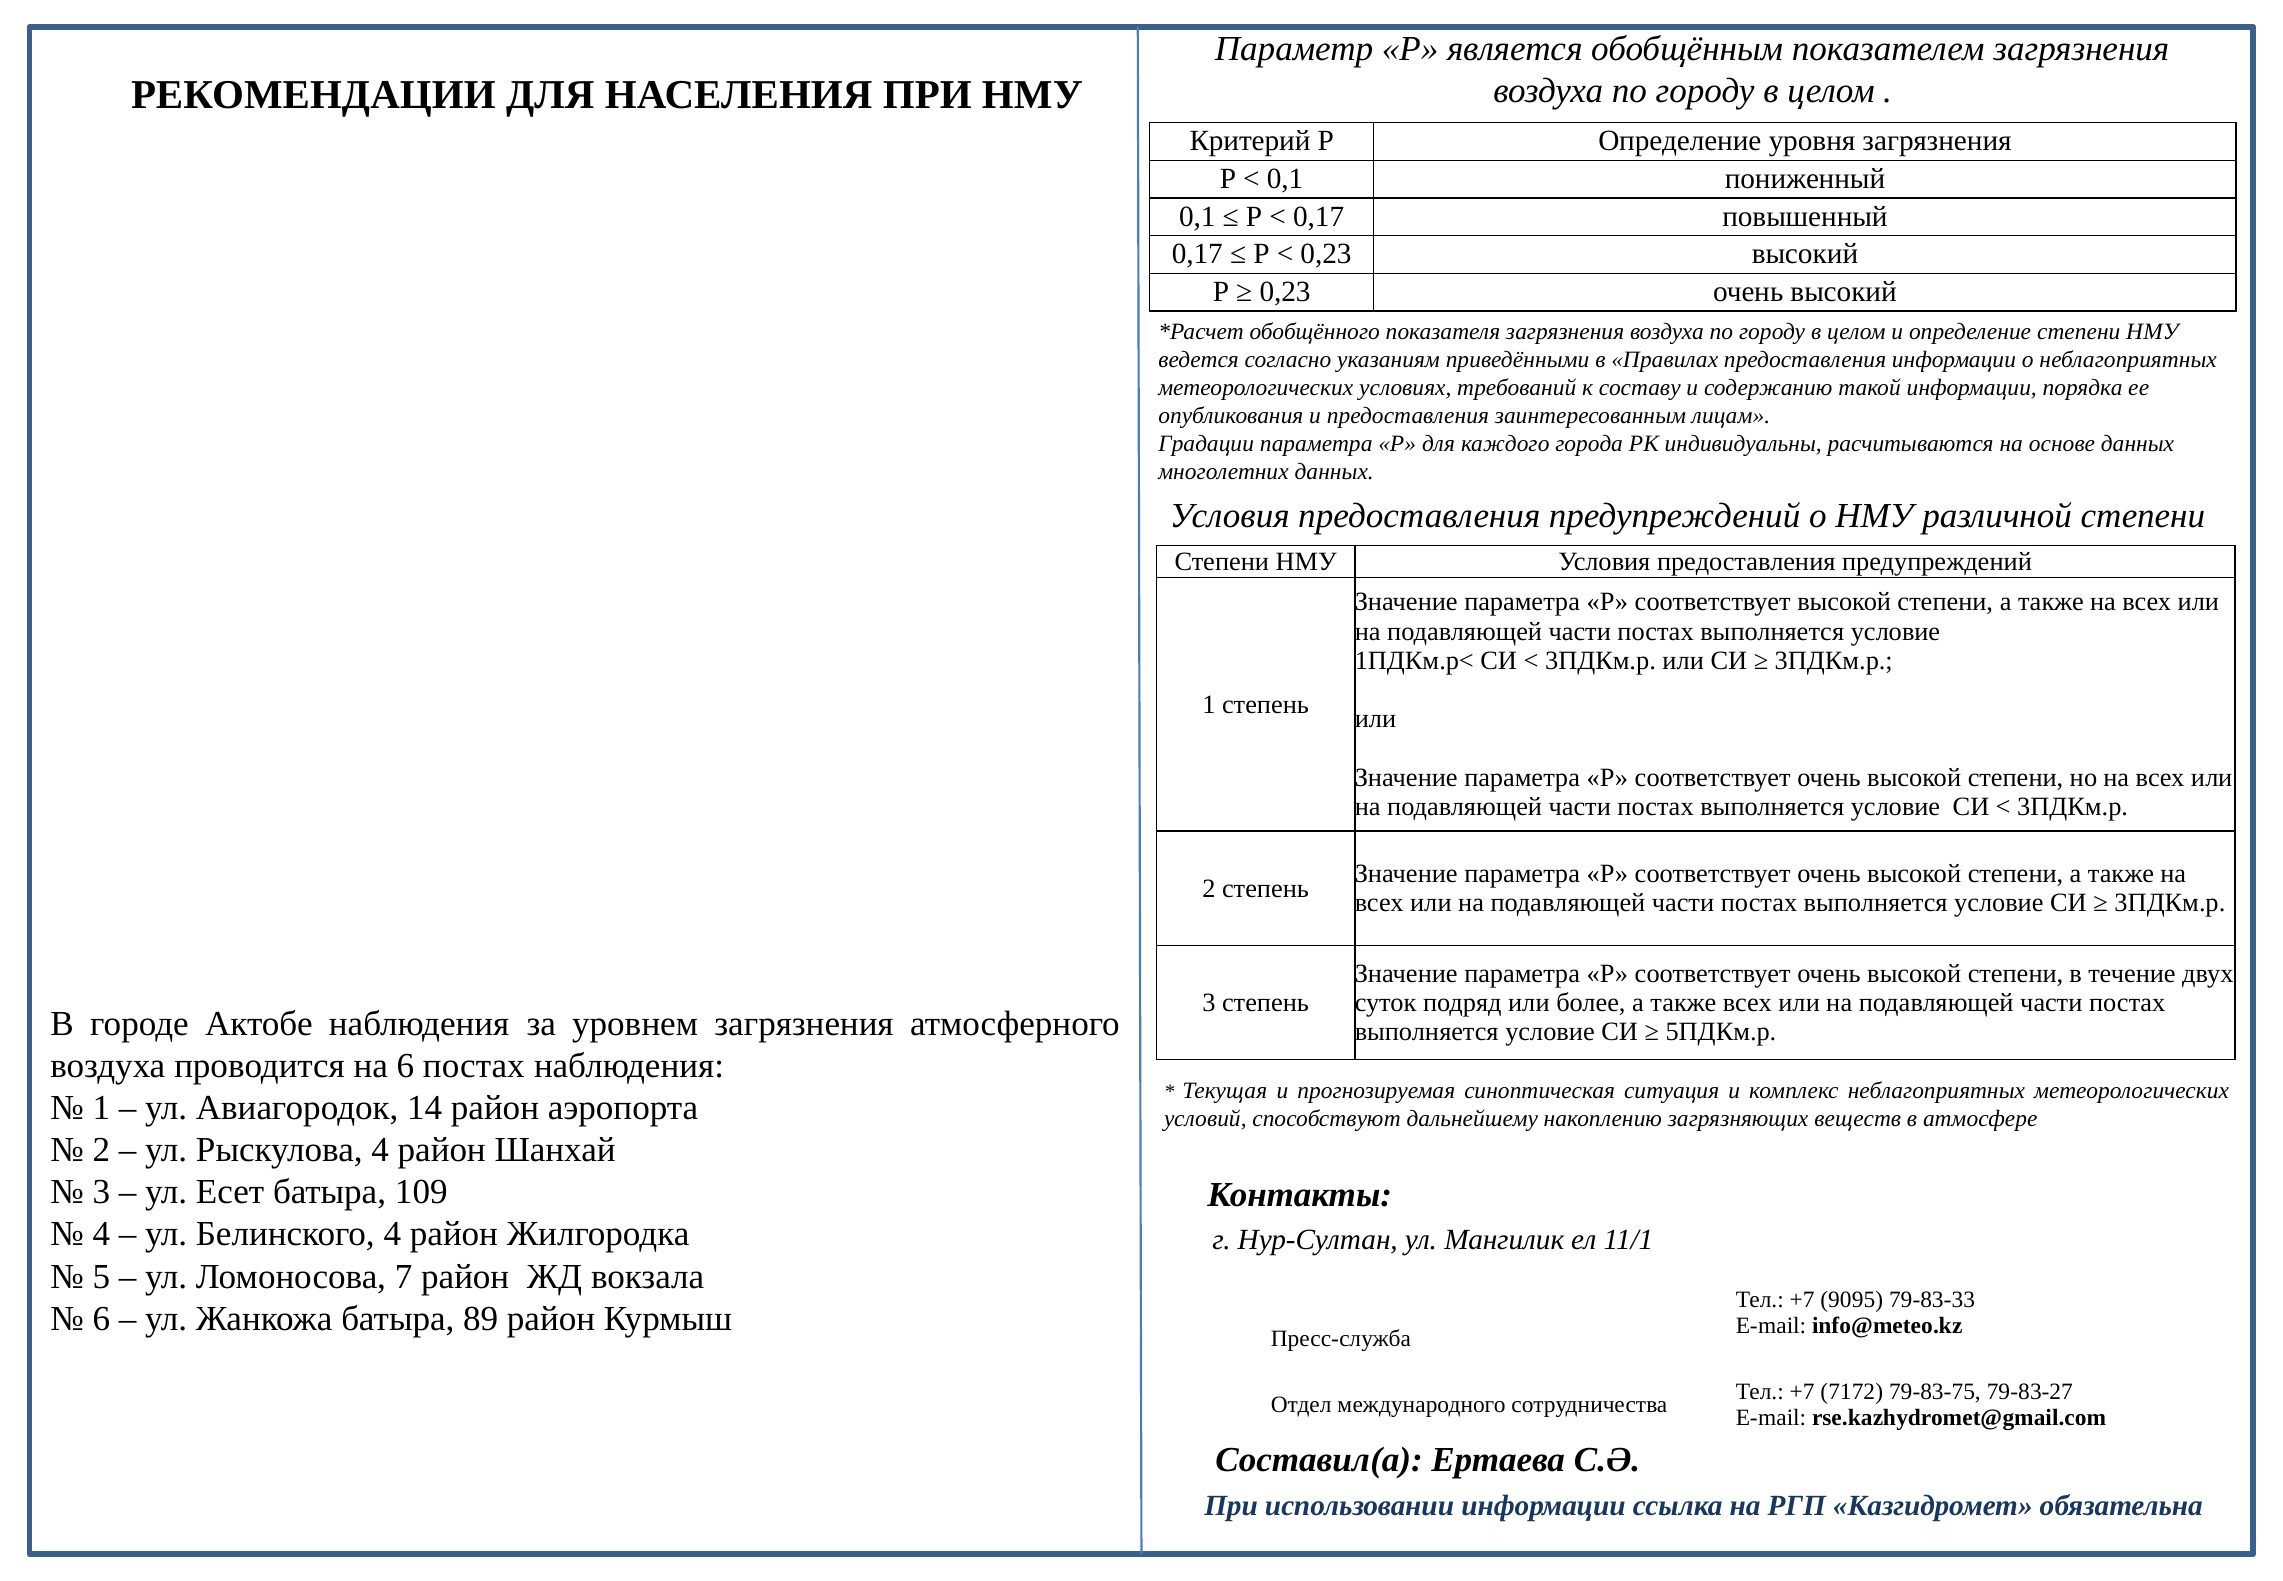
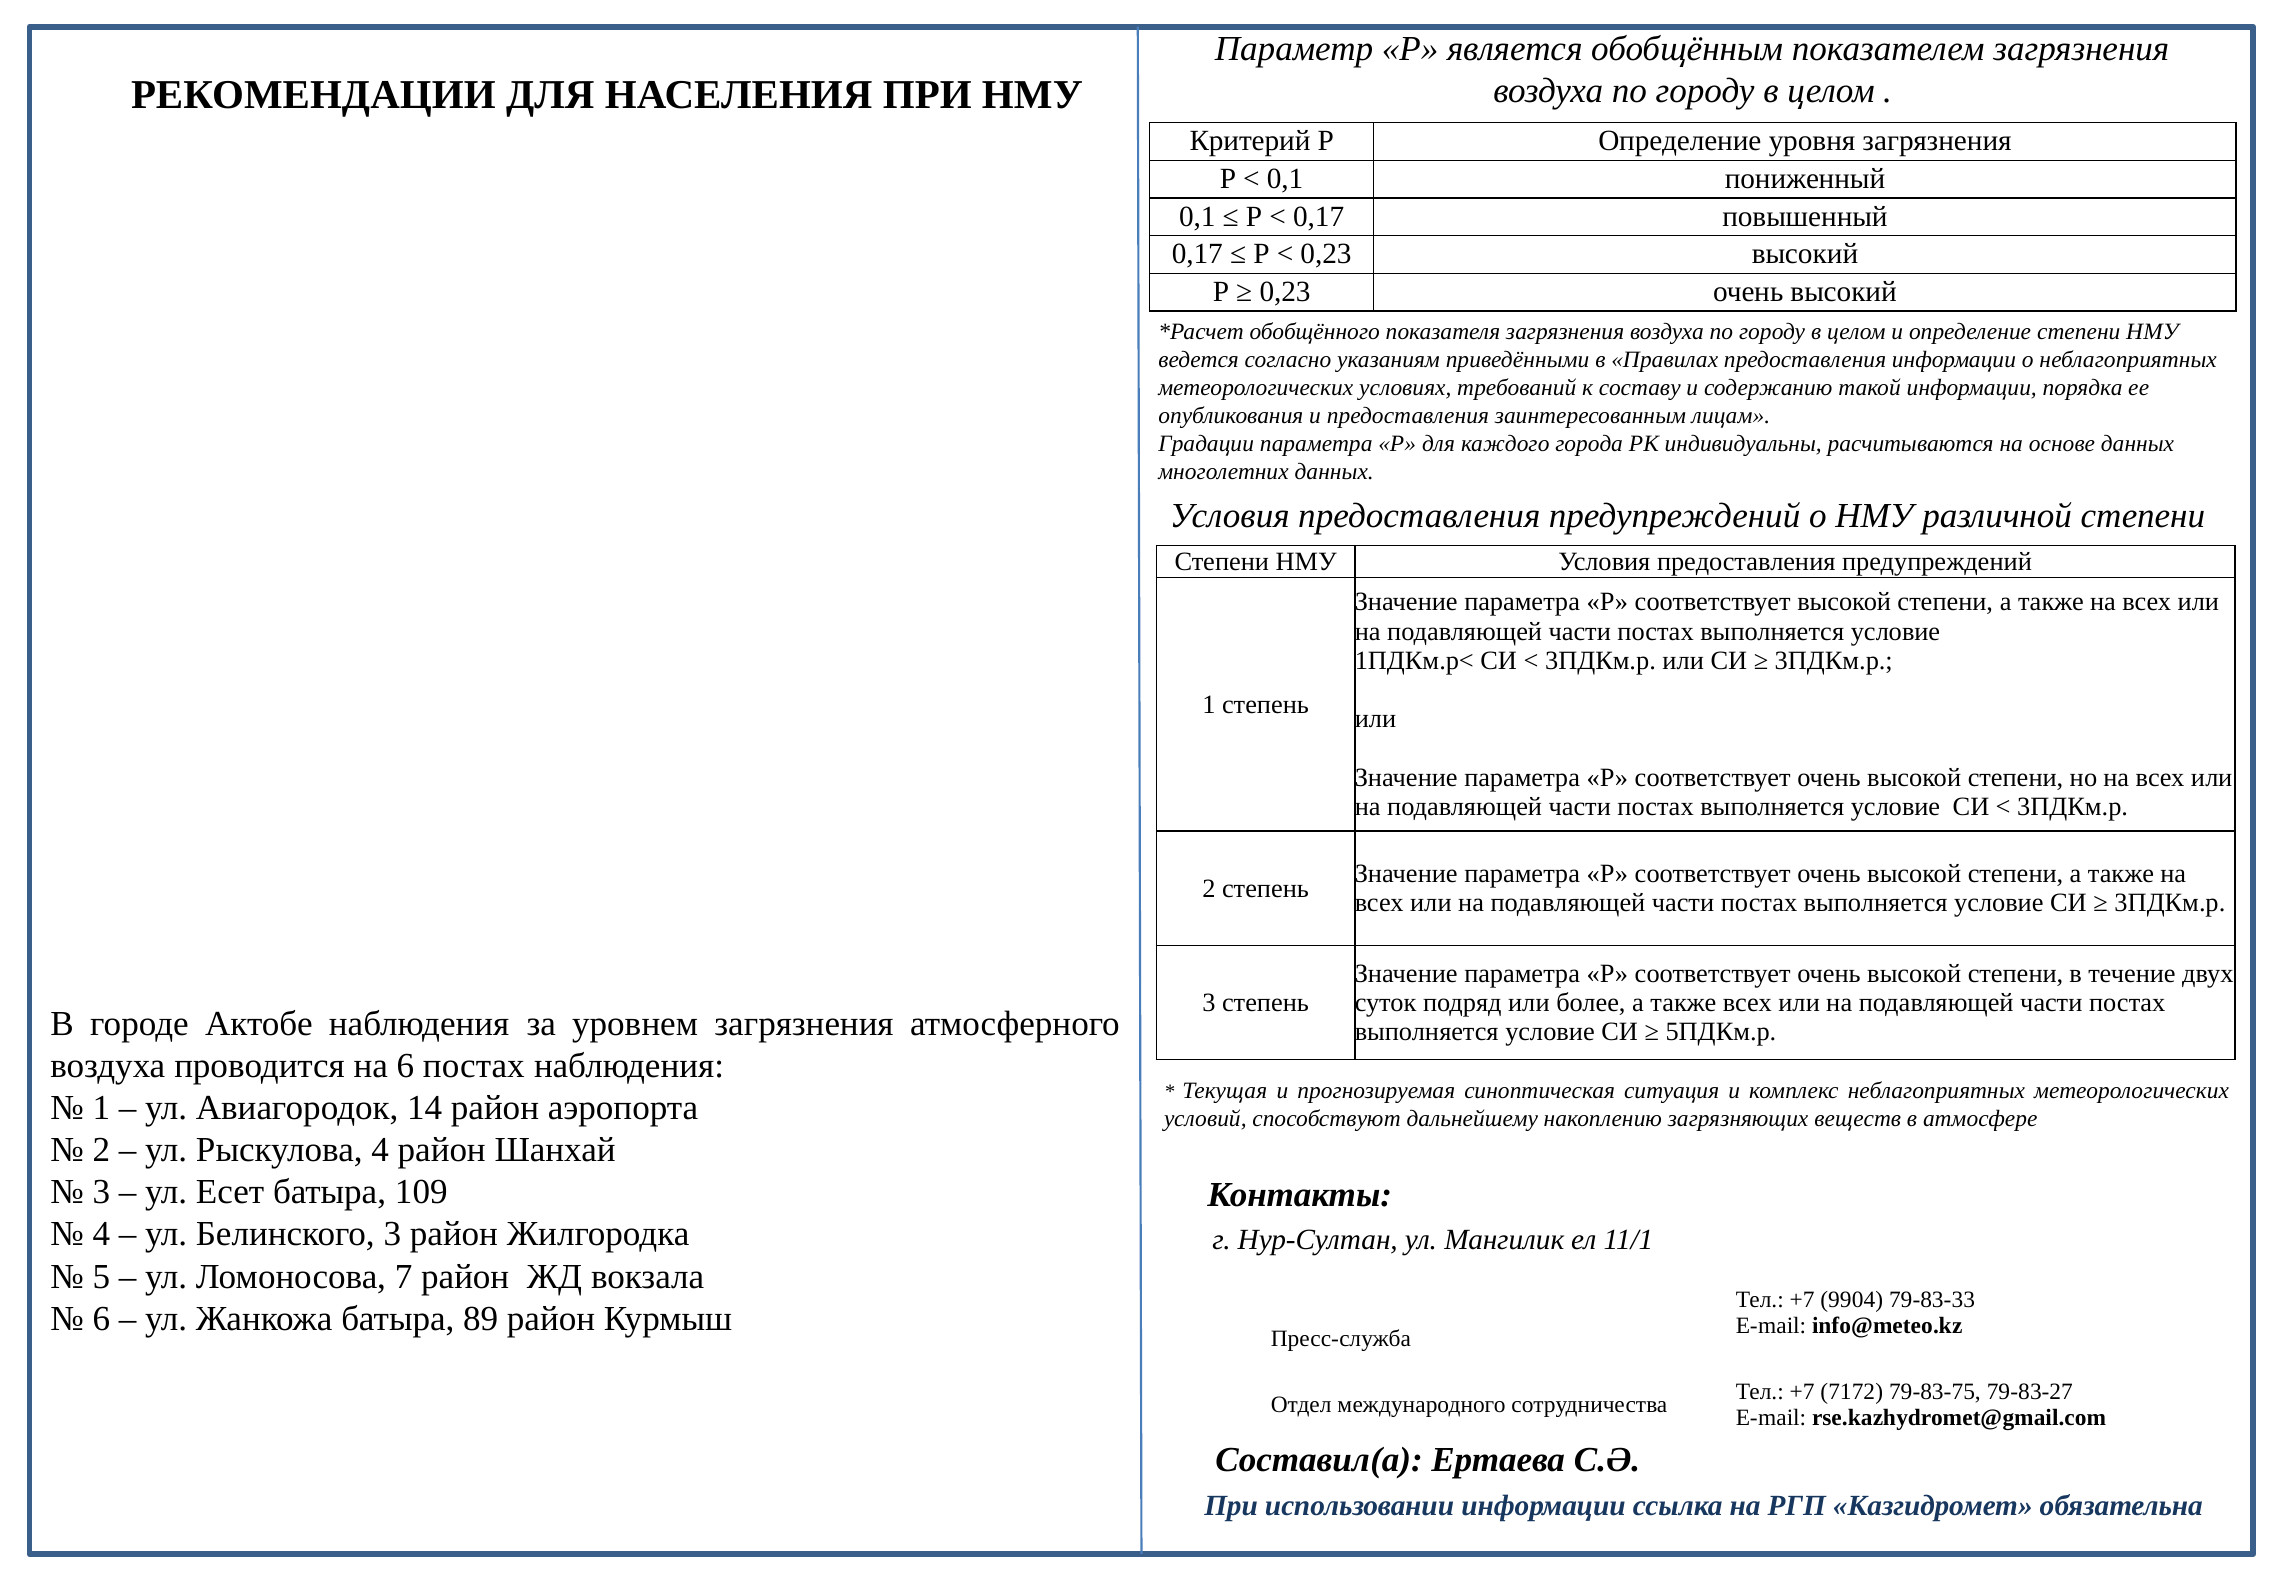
Белинского 4: 4 -> 3
9095: 9095 -> 9904
